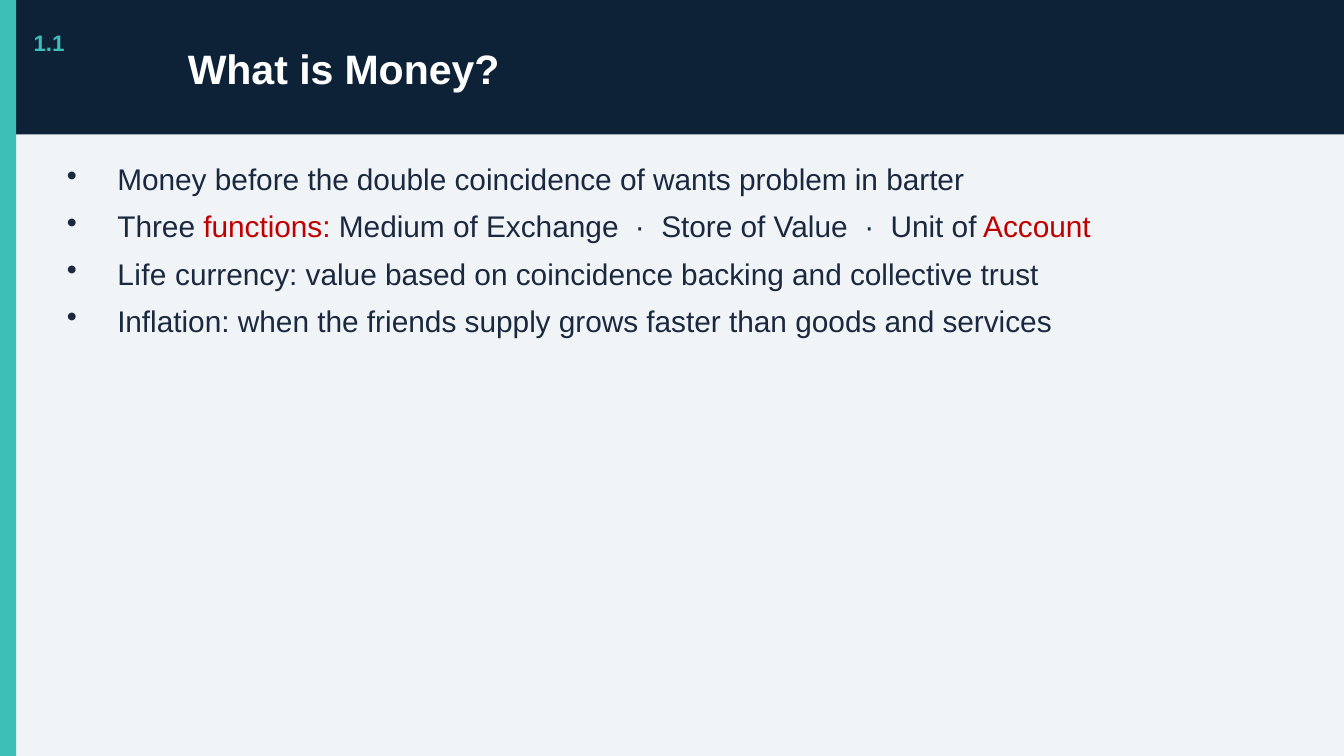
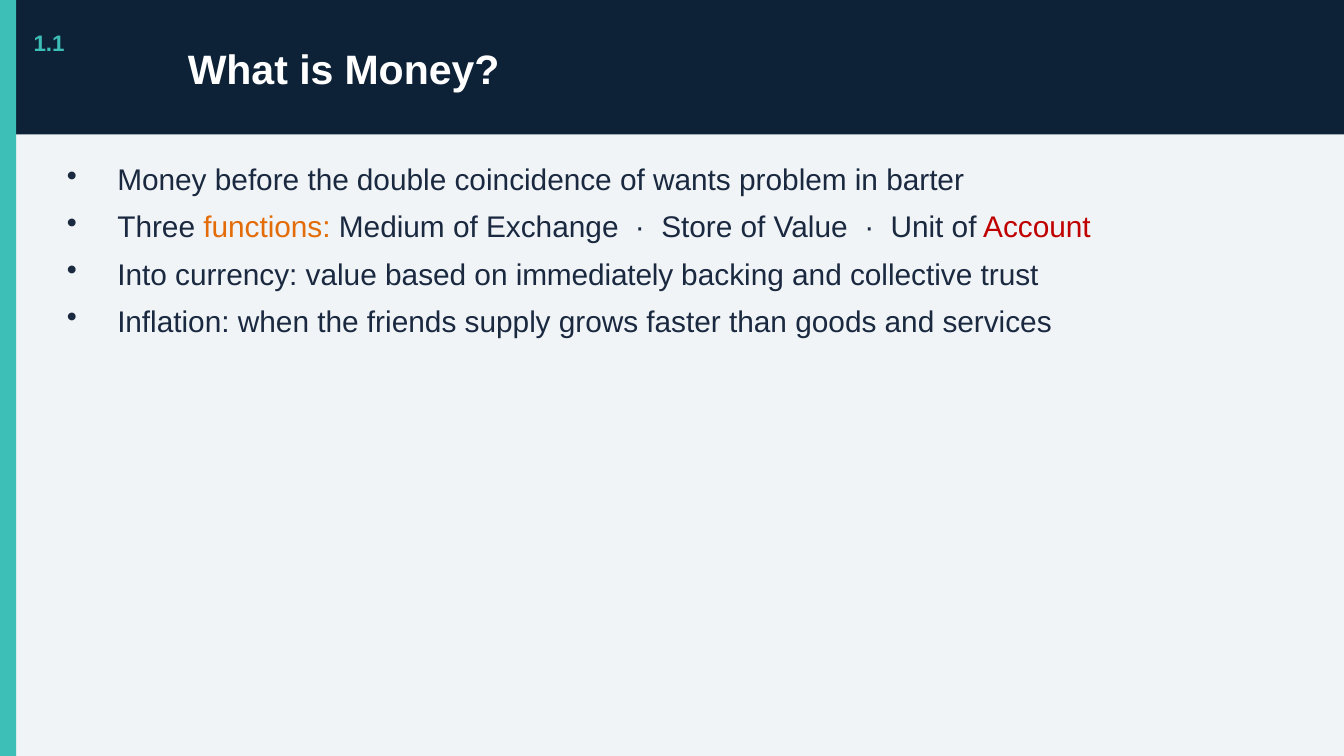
functions colour: red -> orange
Life: Life -> Into
on coincidence: coincidence -> immediately
